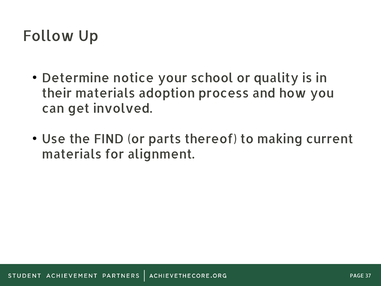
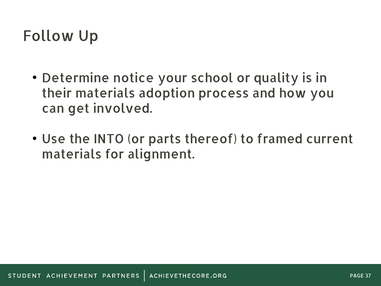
FIND: FIND -> INTO
making: making -> framed
